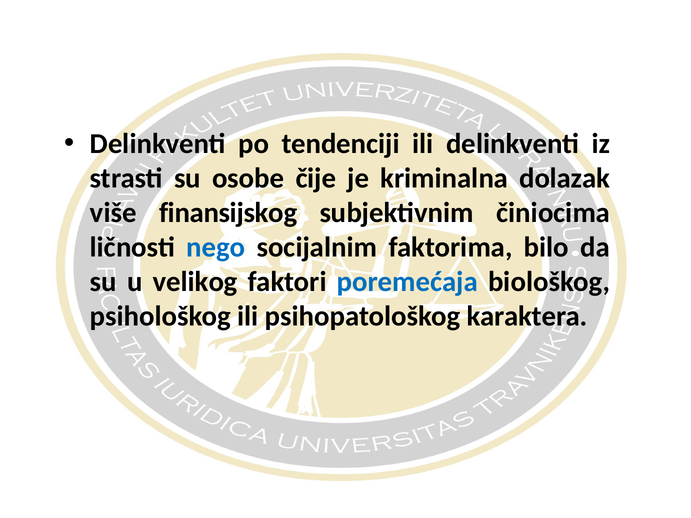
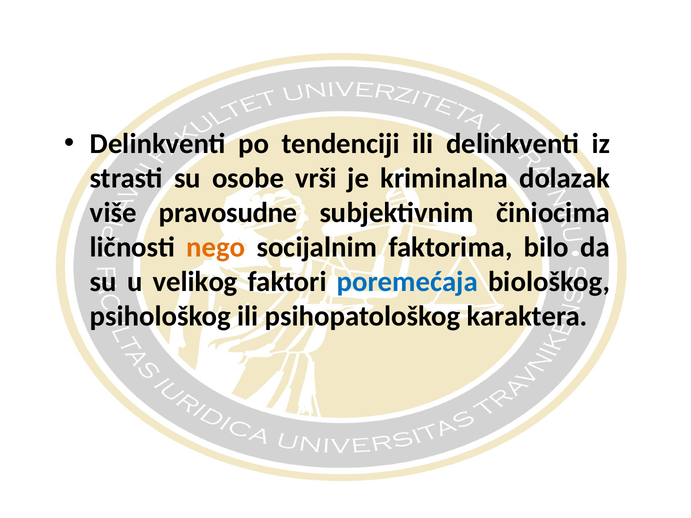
čije: čije -> vrši
finansijskog: finansijskog -> pravosudne
nego colour: blue -> orange
